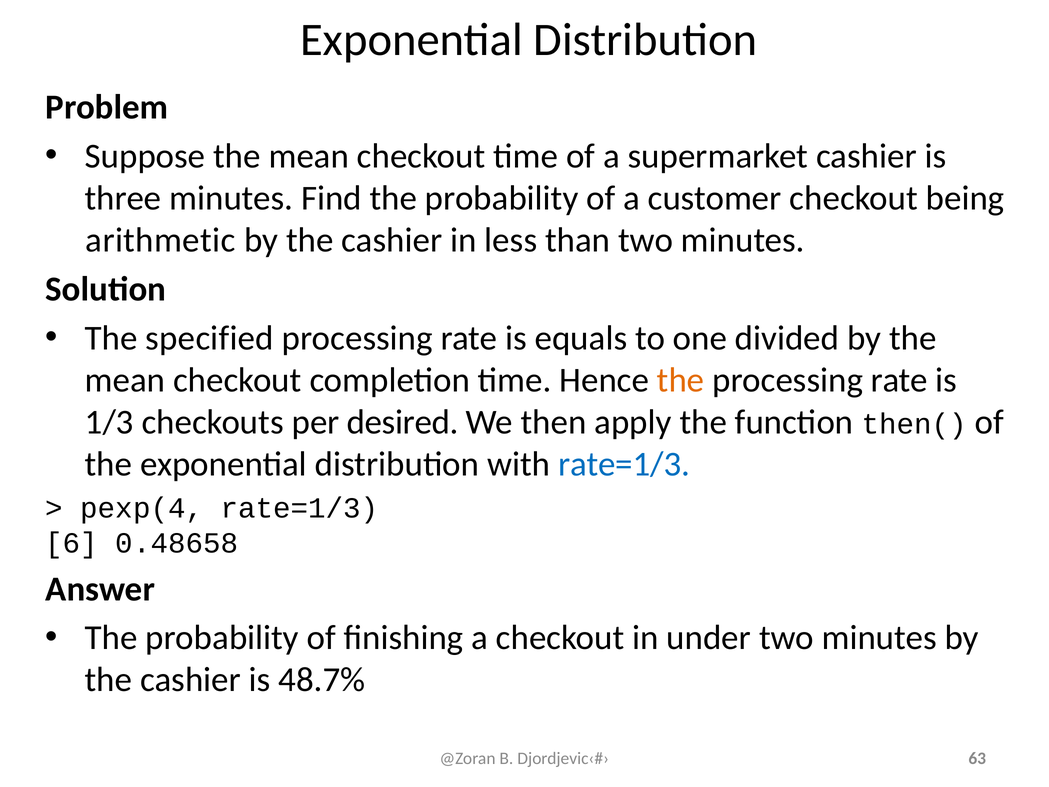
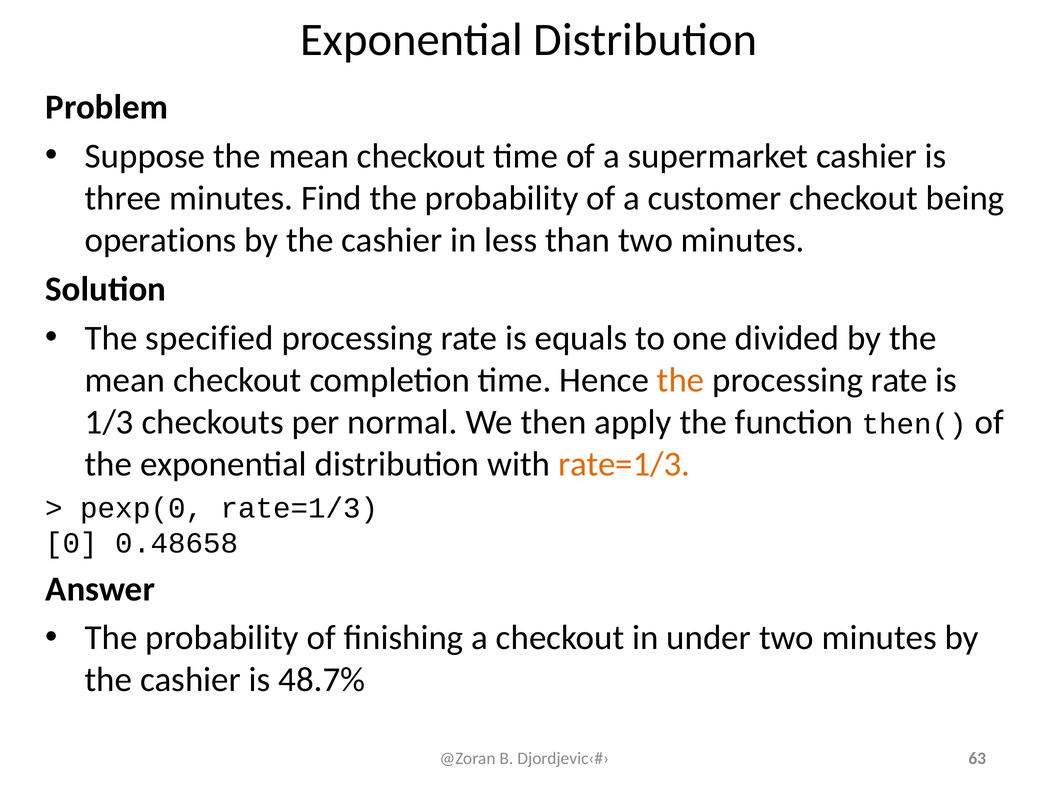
arithmetic: arithmetic -> operations
desired: desired -> normal
rate=1/3 at (624, 464) colour: blue -> orange
pexp(4: pexp(4 -> pexp(0
6: 6 -> 0
